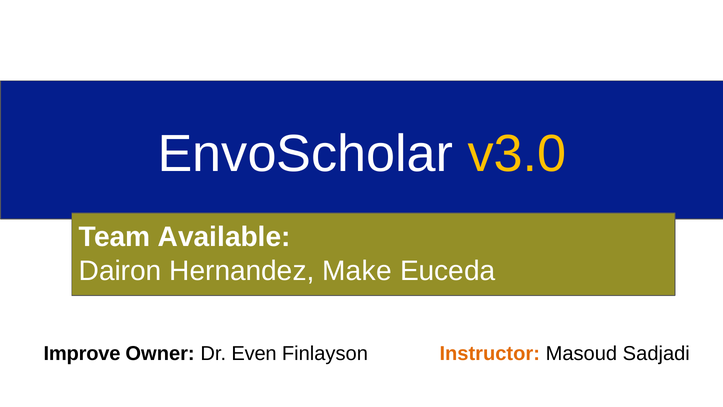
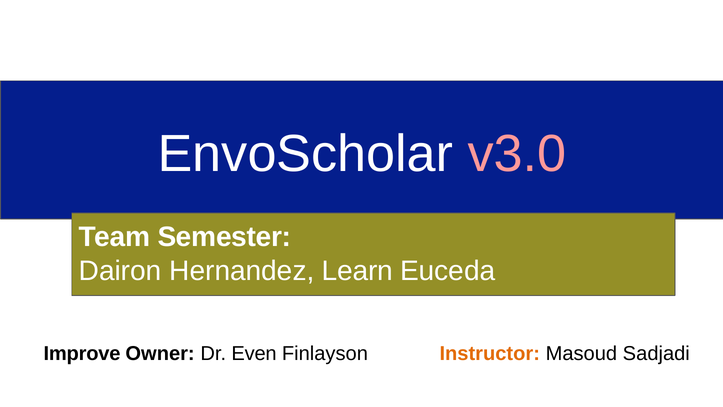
v3.0 colour: yellow -> pink
Available: Available -> Semester
Make: Make -> Learn
